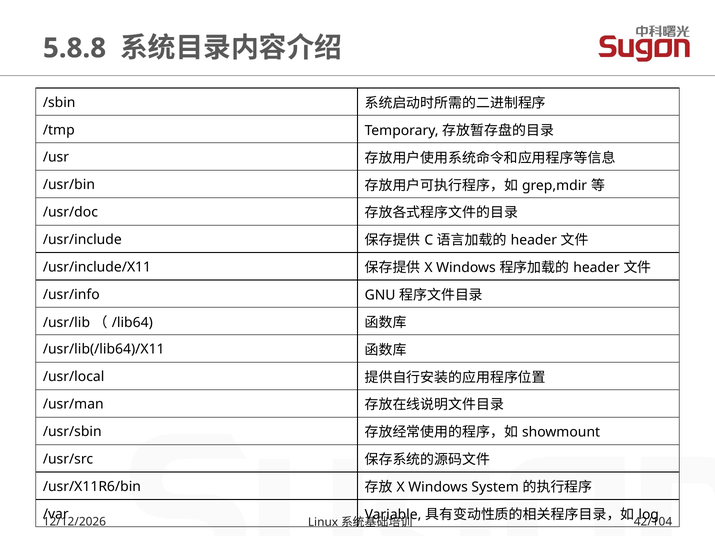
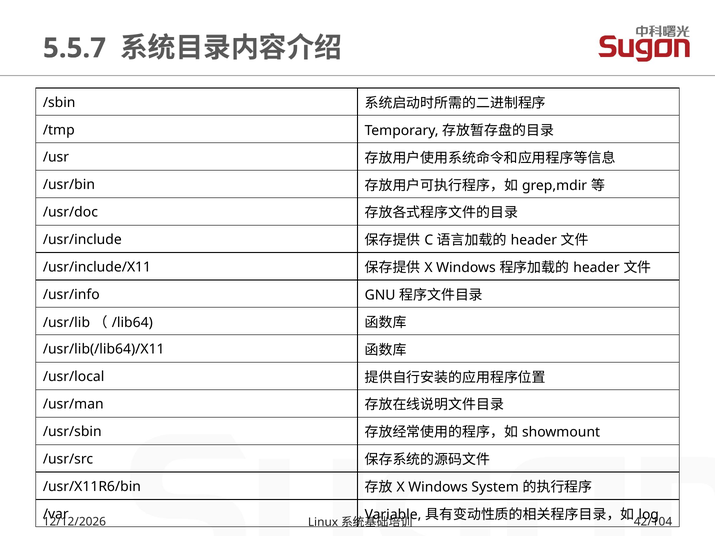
5.8.8: 5.8.8 -> 5.5.7
